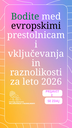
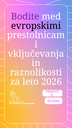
Bodite colour: green -> purple
